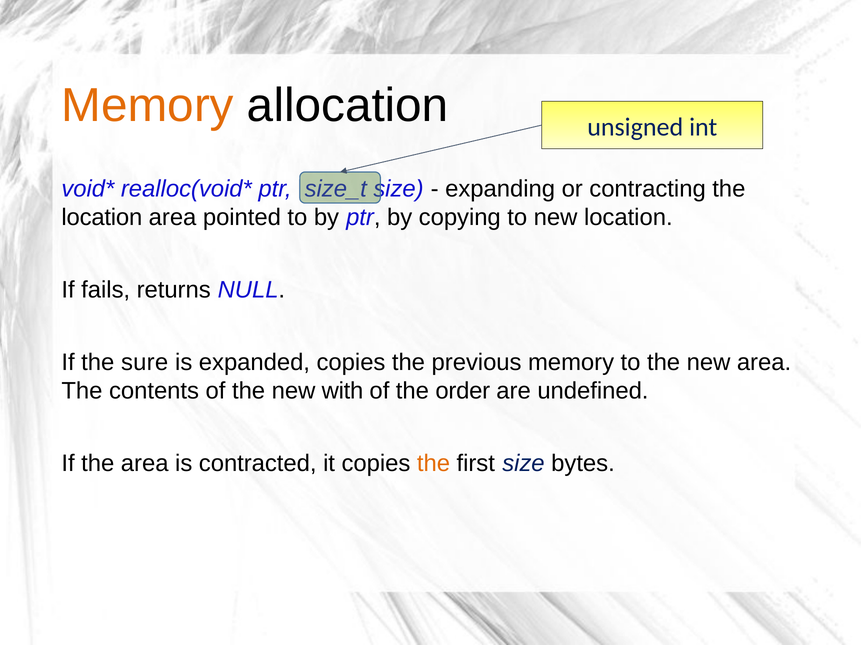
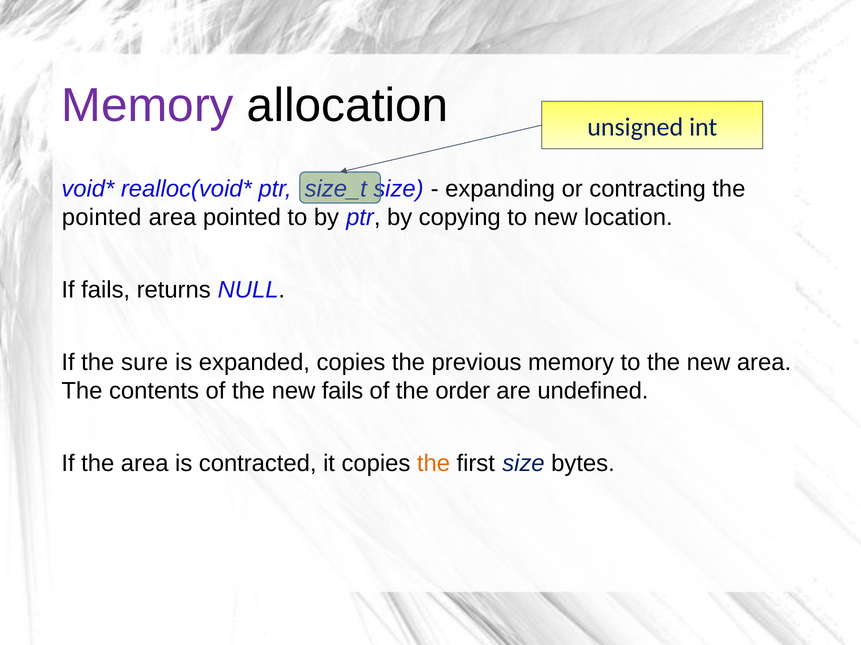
Memory at (148, 105) colour: orange -> purple
location at (102, 218): location -> pointed
new with: with -> fails
